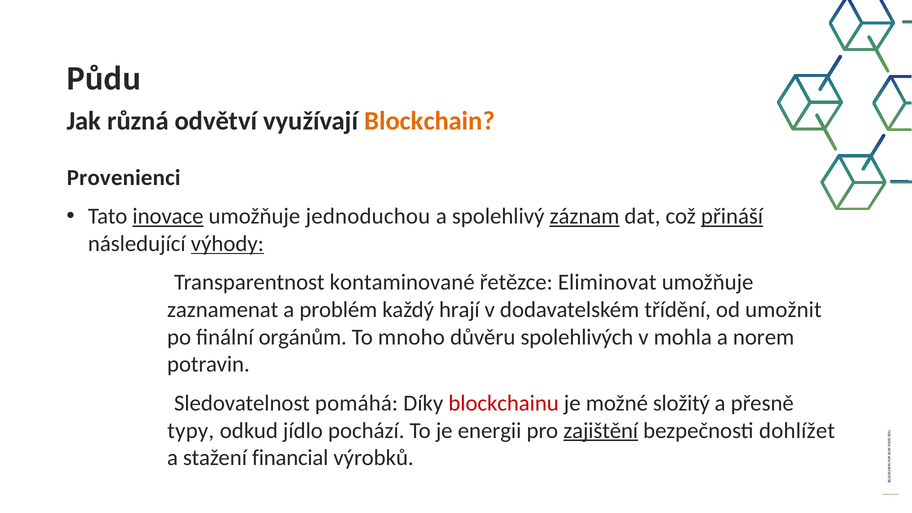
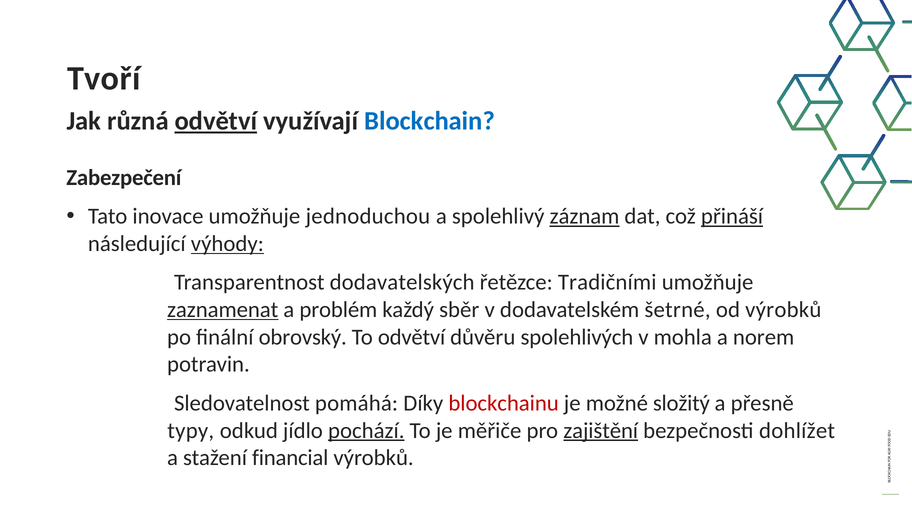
Půdu: Půdu -> Tvoří
odvětví at (216, 121) underline: none -> present
Blockchain colour: orange -> blue
Provenienci: Provenienci -> Zabezpečení
inovace underline: present -> none
kontaminované: kontaminované -> dodavatelských
Eliminovat: Eliminovat -> Tradičními
zaznamenat underline: none -> present
hrají: hrají -> sběr
třídění: třídění -> šetrné
od umožnit: umožnit -> výrobků
orgánům: orgánům -> obrovský
To mnoho: mnoho -> odvětví
pochází underline: none -> present
energii: energii -> měřiče
